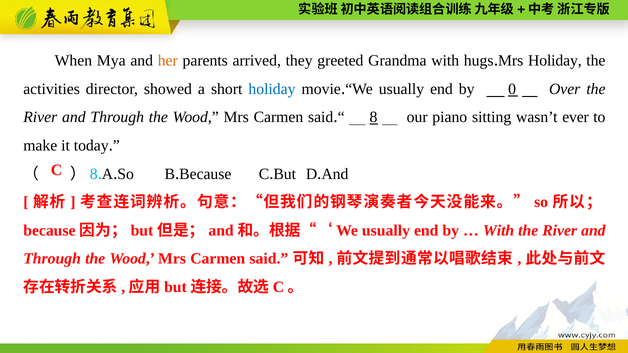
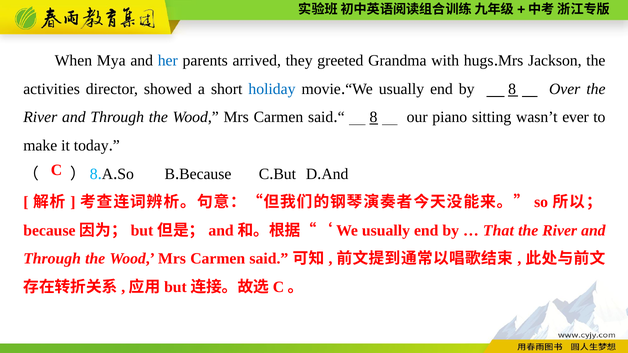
her colour: orange -> blue
Mrs Holiday: Holiday -> Jackson
by 0: 0 -> 8
With at (499, 231): With -> That
